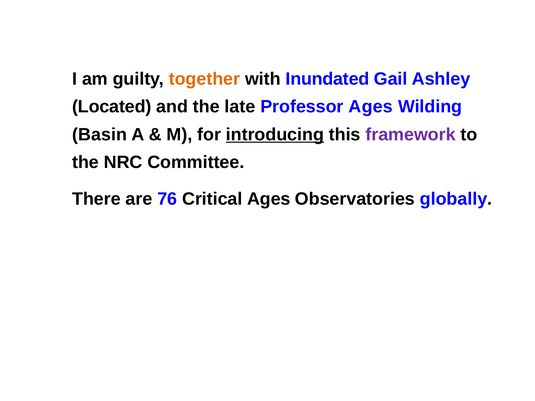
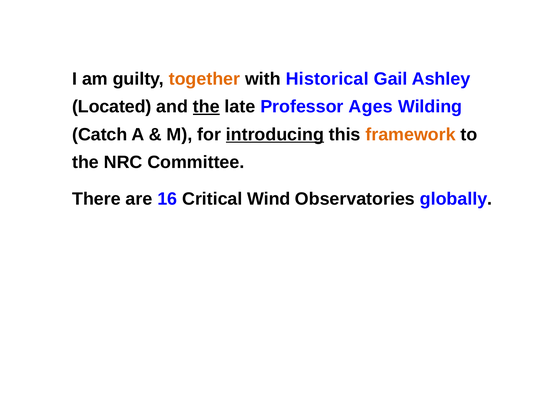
Inundated: Inundated -> Historical
the at (206, 107) underline: none -> present
Basin: Basin -> Catch
framework colour: purple -> orange
76: 76 -> 16
Critical Ages: Ages -> Wind
